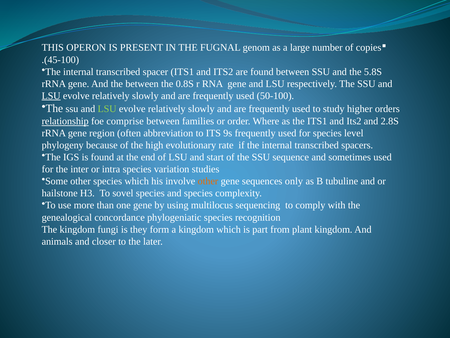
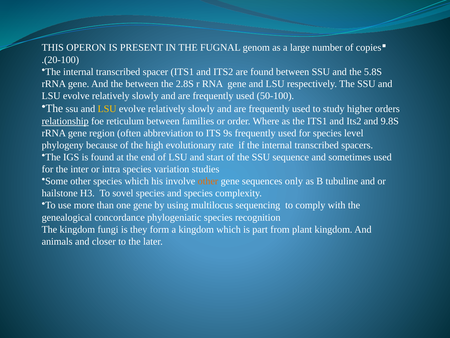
45-100: 45-100 -> 20-100
0.8S: 0.8S -> 2.8S
LSU at (51, 96) underline: present -> none
LSU at (107, 109) colour: light green -> yellow
comprise: comprise -> reticulum
2.8S: 2.8S -> 9.8S
